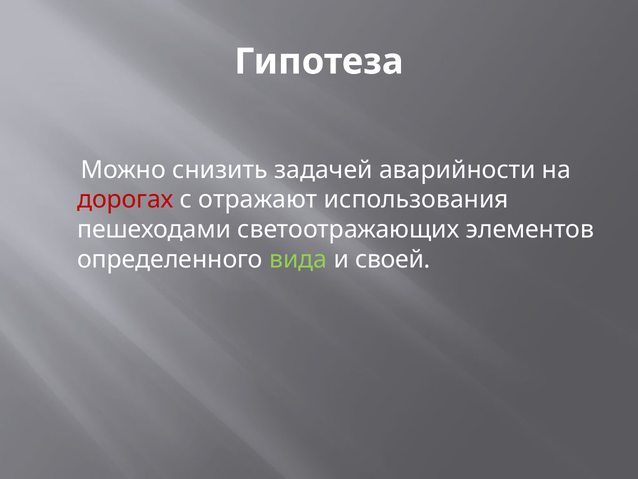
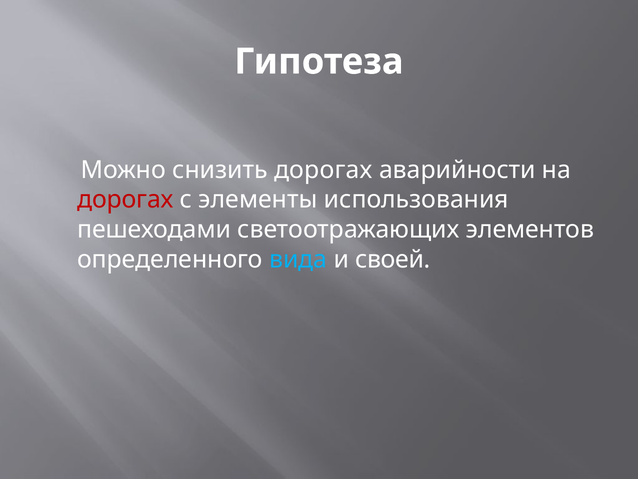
снизить задачей: задачей -> дорогах
отражают: отражают -> элементы
вида colour: light green -> light blue
